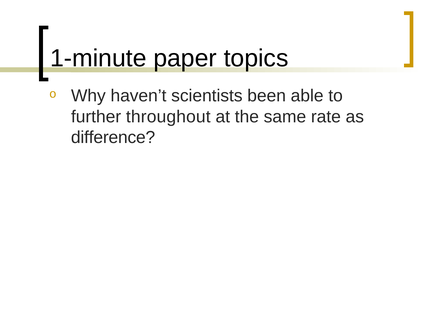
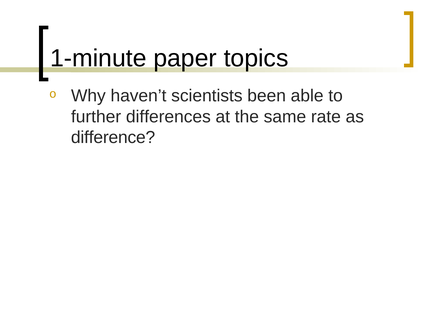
throughout: throughout -> differences
